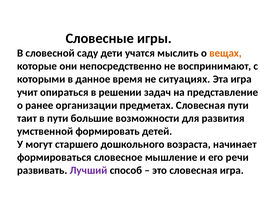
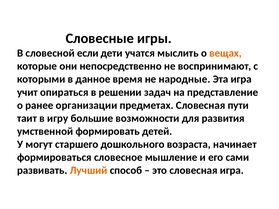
саду: саду -> если
ситуациях: ситуациях -> народные
в пути: пути -> игру
речи: речи -> сами
Лучший colour: purple -> orange
